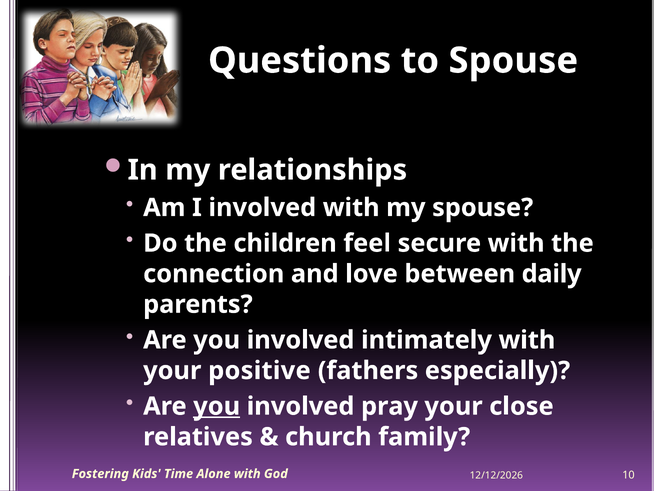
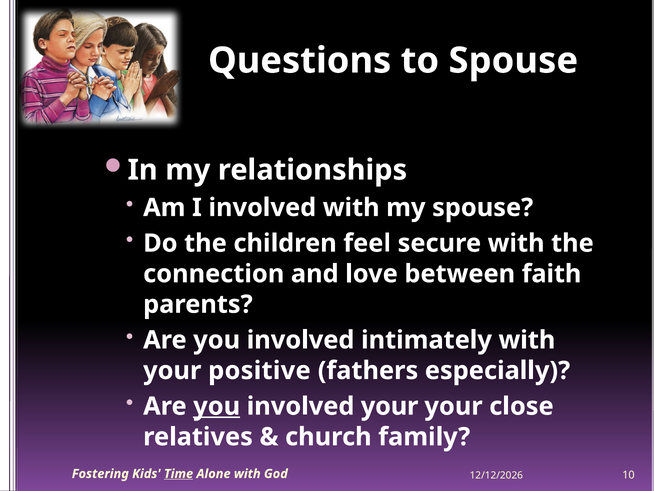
daily: daily -> faith
involved pray: pray -> your
Time underline: none -> present
